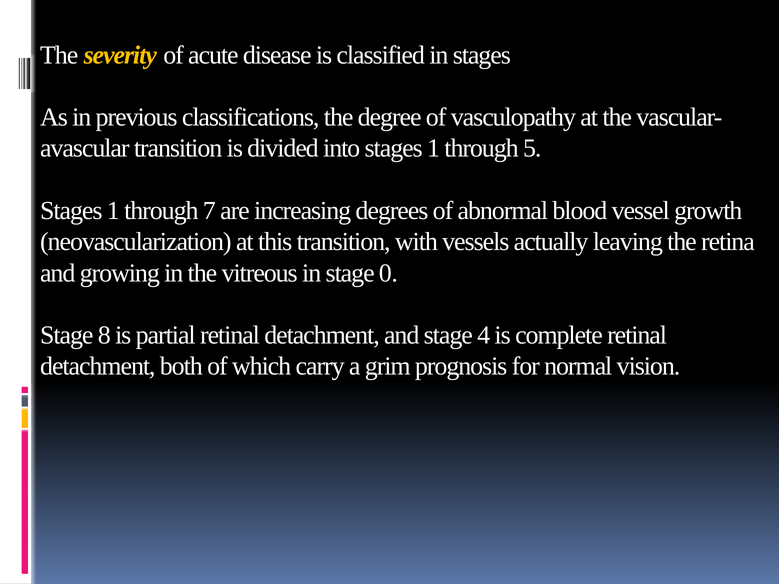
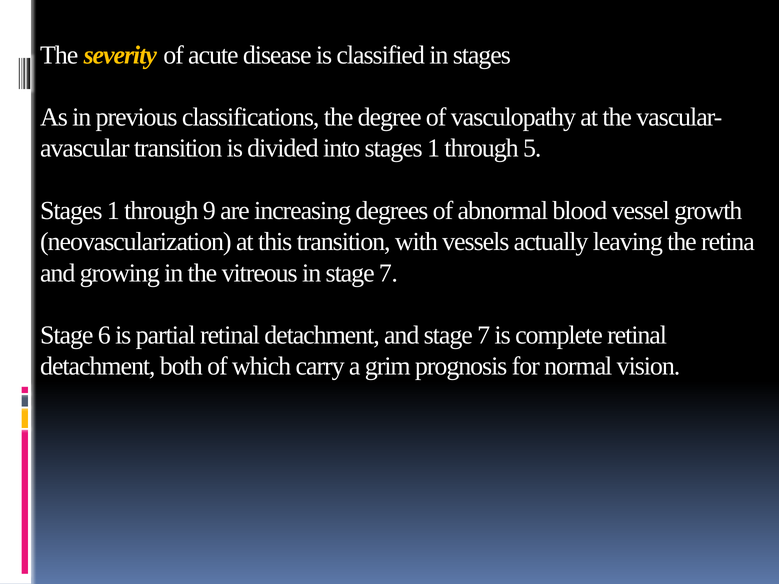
7: 7 -> 9
in stage 0: 0 -> 7
8: 8 -> 6
and stage 4: 4 -> 7
